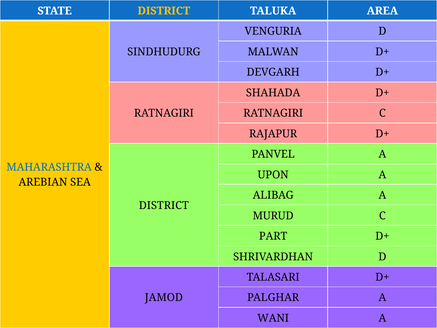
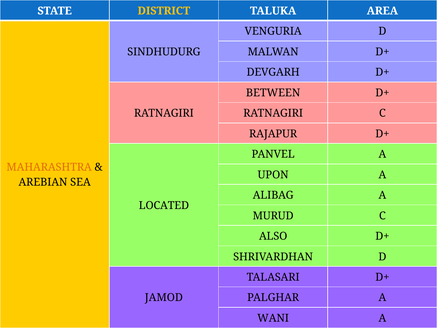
SHAHADA: SHAHADA -> BETWEEN
MAHARASHTRA colour: blue -> orange
DISTRICT at (164, 205): DISTRICT -> LOCATED
PART: PART -> ALSO
